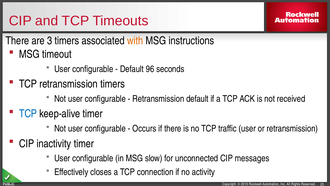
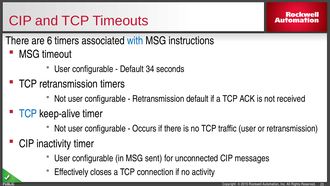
3: 3 -> 6
with colour: orange -> blue
96: 96 -> 34
slow: slow -> sent
